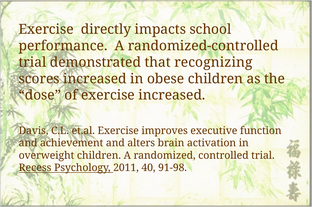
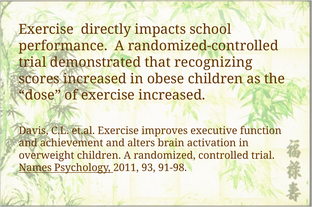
Recess: Recess -> Names
40: 40 -> 93
